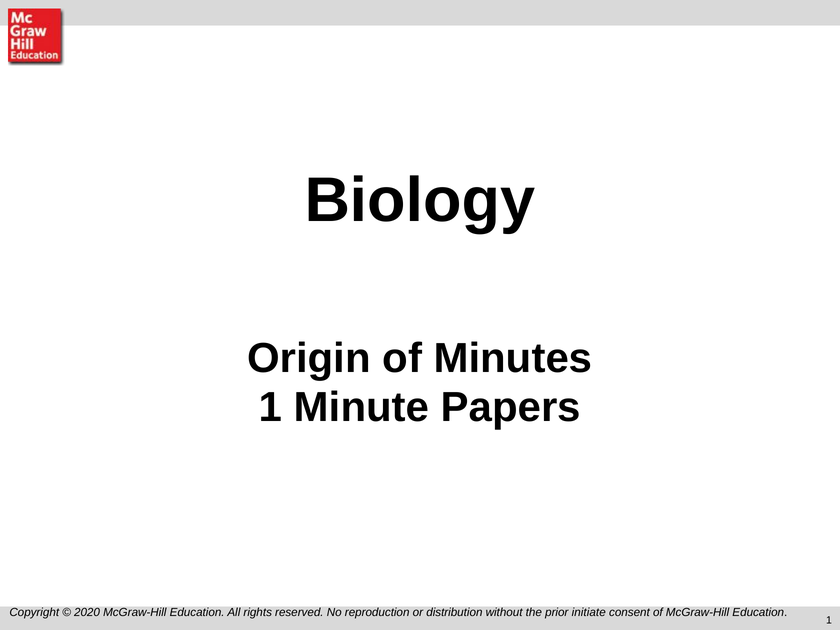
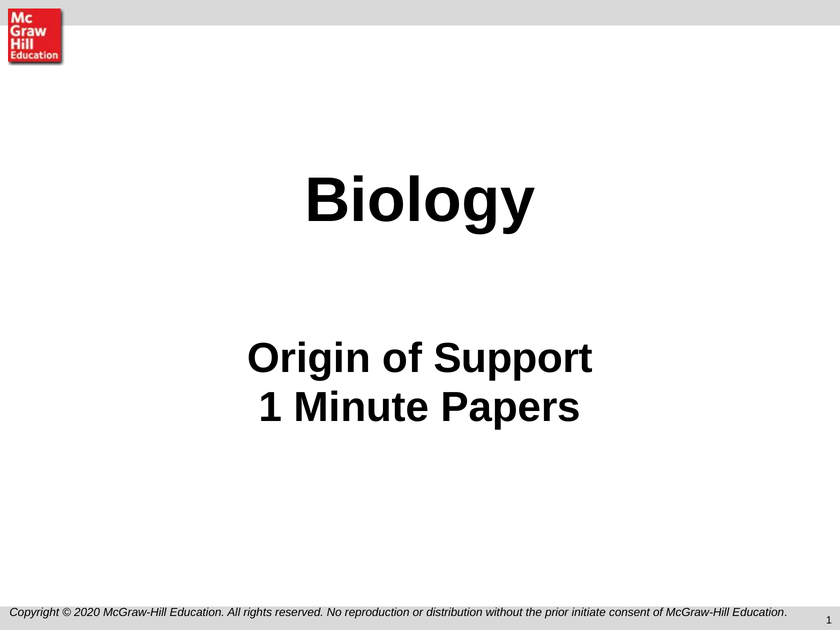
Minutes: Minutes -> Support
